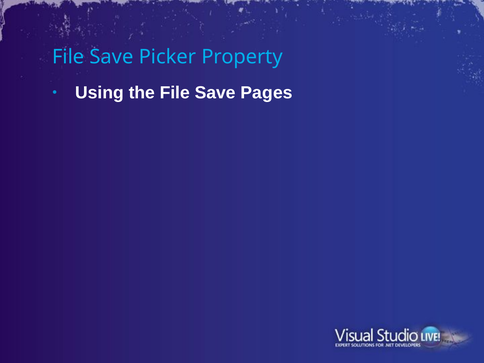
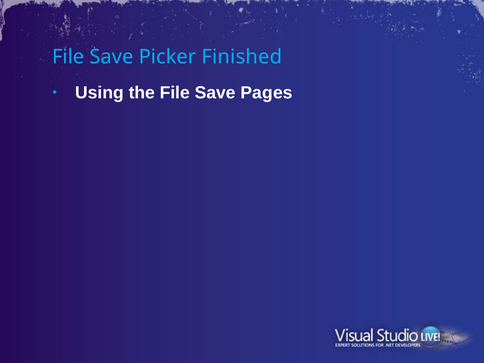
Property: Property -> Finished
